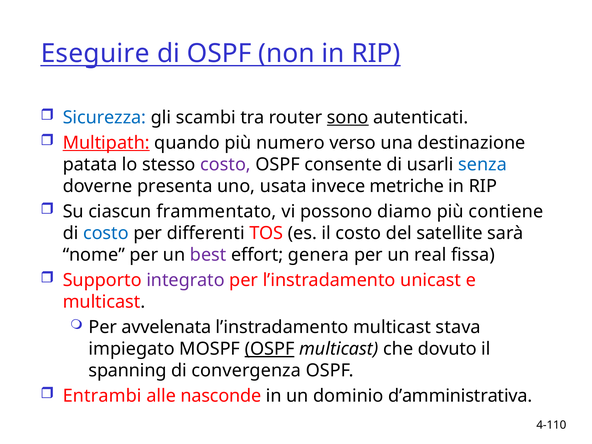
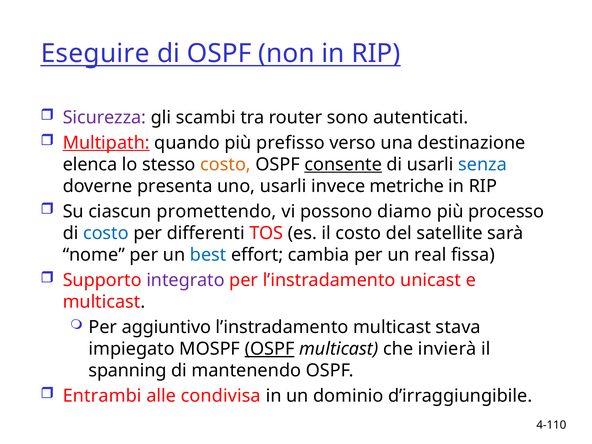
Sicurezza colour: blue -> purple
sono underline: present -> none
numero: numero -> prefisso
patata: patata -> elenca
costo at (226, 164) colour: purple -> orange
consente underline: none -> present
uno usata: usata -> usarli
frammentato: frammentato -> promettendo
contiene: contiene -> processo
best colour: purple -> blue
genera: genera -> cambia
avvelenata: avvelenata -> aggiuntivo
dovuto: dovuto -> invierà
convergenza: convergenza -> mantenendo
nasconde: nasconde -> condivisa
d’amministrativa: d’amministrativa -> d’irraggiungibile
